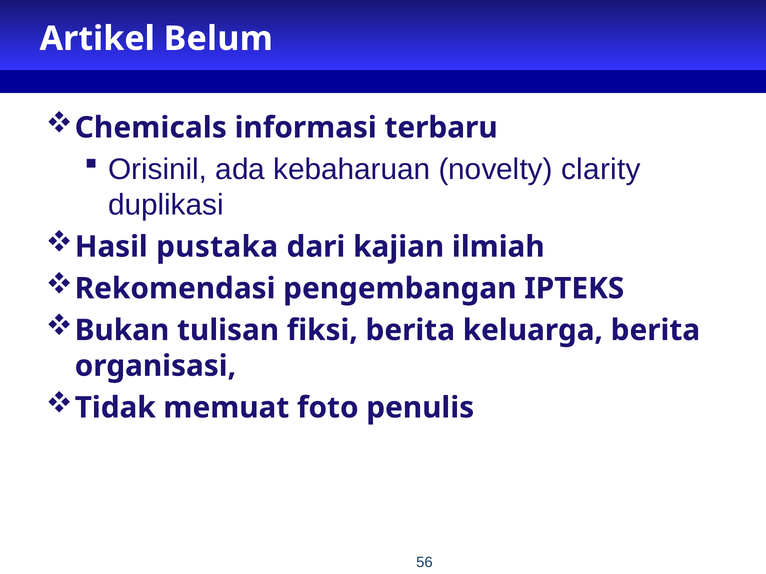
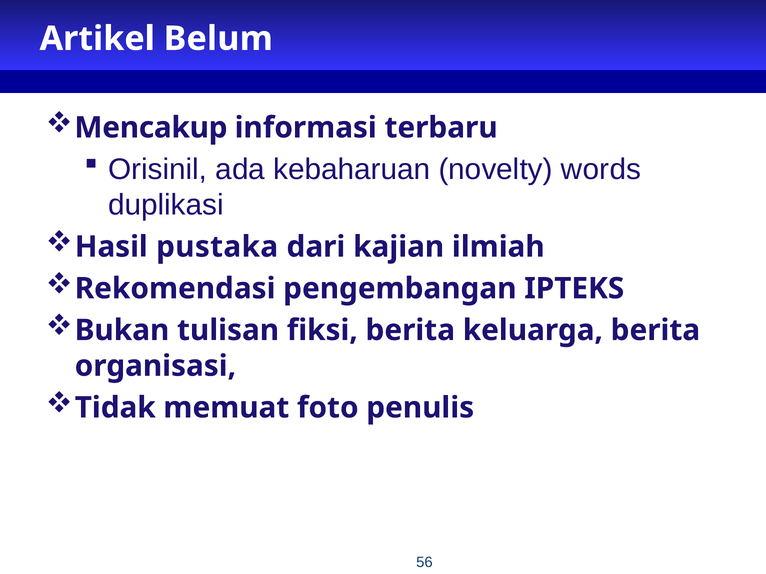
Chemicals: Chemicals -> Mencakup
clarity: clarity -> words
